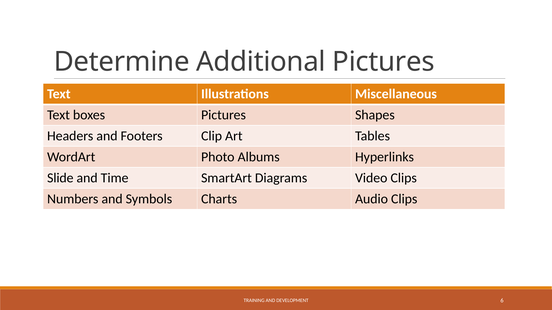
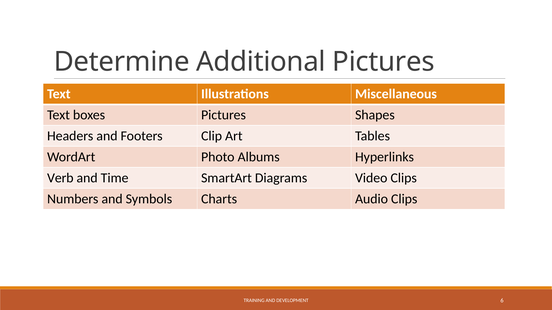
Slide: Slide -> Verb
